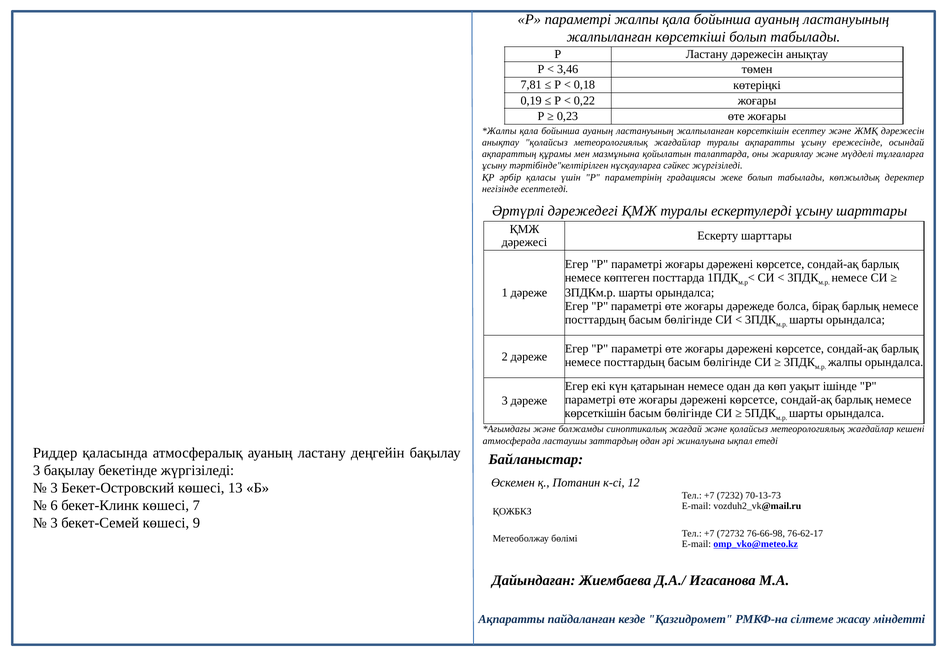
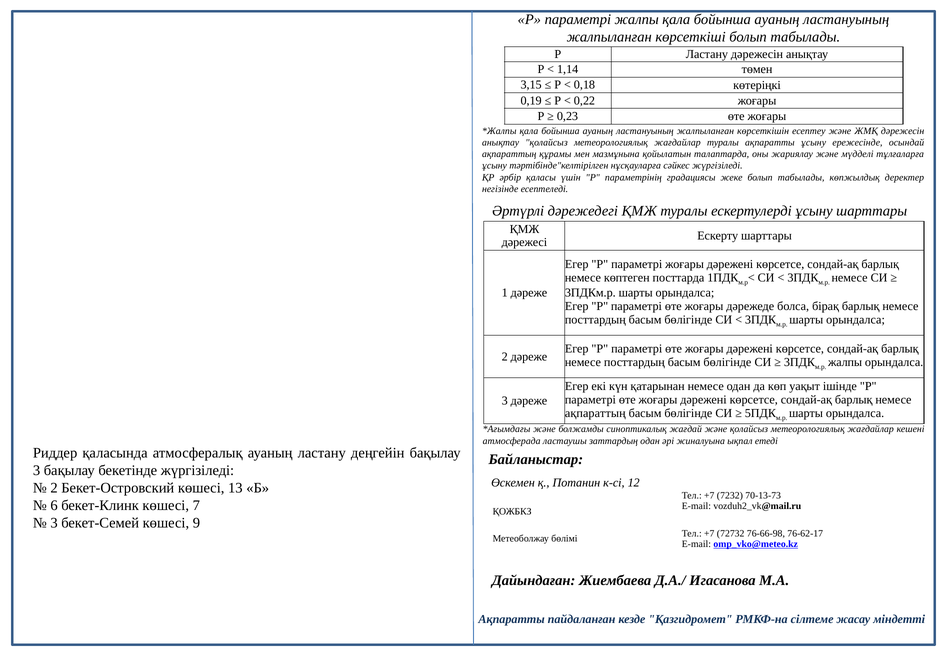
3,46: 3,46 -> 1,14
7,81: 7,81 -> 3,15
көрсеткішін at (595, 413): көрсеткішін -> ақпараттың
3 at (54, 488): 3 -> 2
